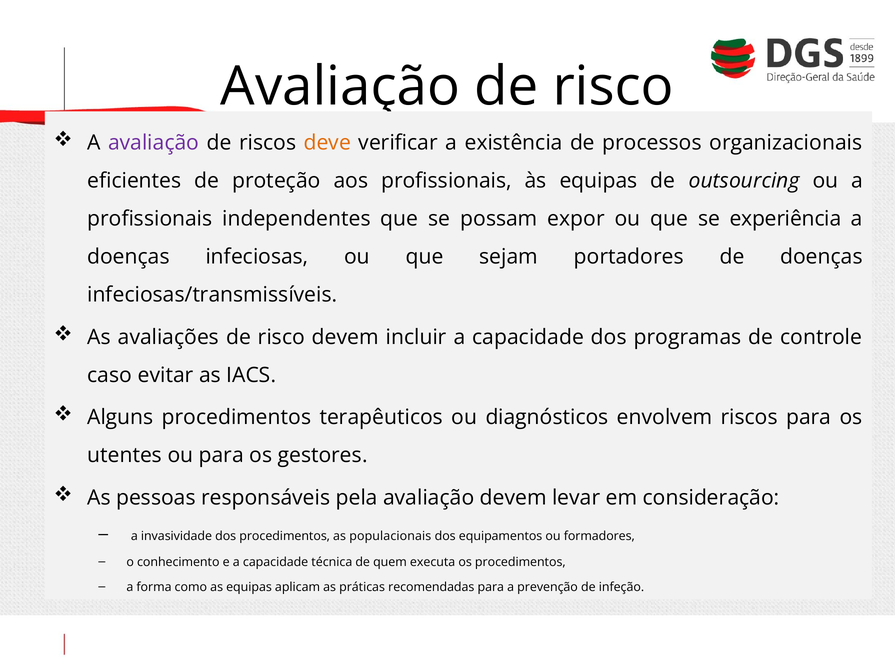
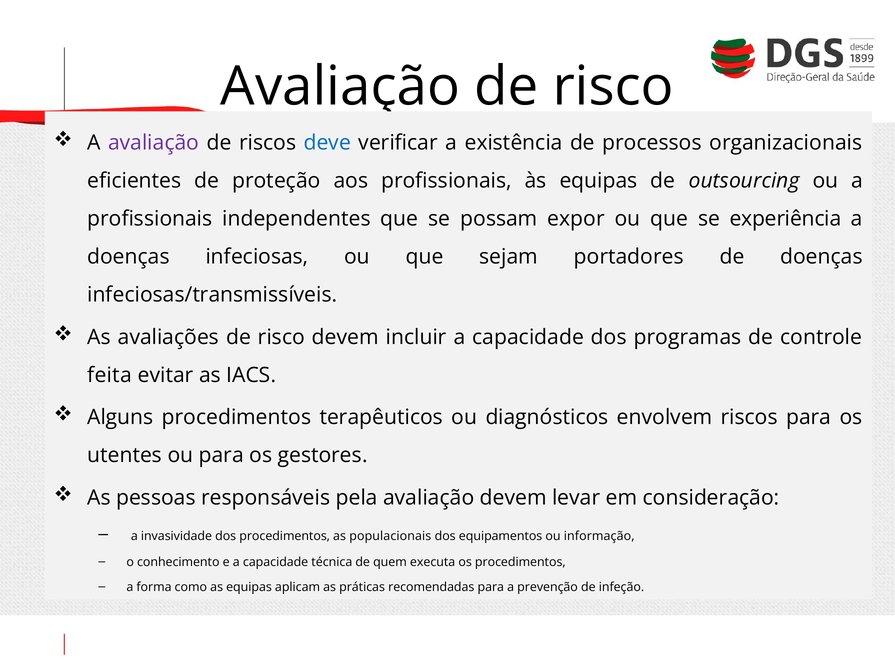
deve colour: orange -> blue
caso: caso -> feita
formadores: formadores -> informação
